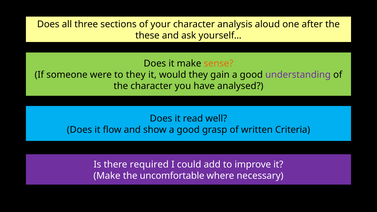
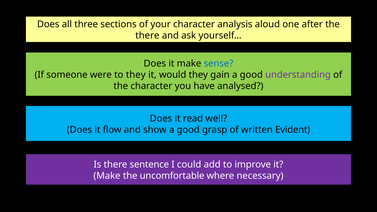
these at (147, 36): these -> there
sense colour: orange -> blue
Criteria: Criteria -> Evident
required: required -> sentence
